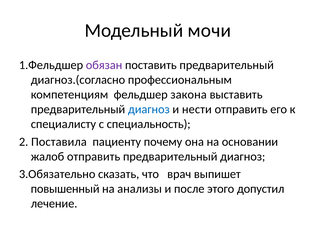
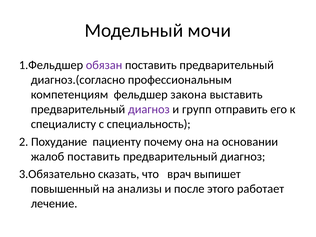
диагноз at (149, 109) colour: blue -> purple
нести: нести -> групп
Поставила: Поставила -> Похудание
жалоб отправить: отправить -> поставить
допустил: допустил -> работает
